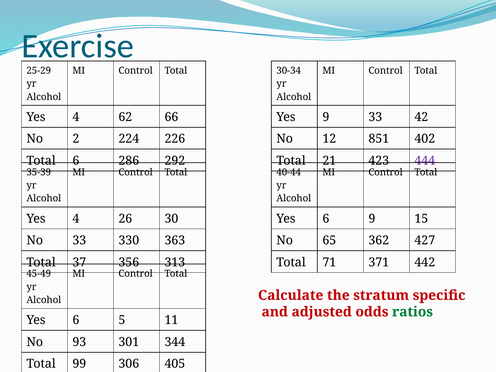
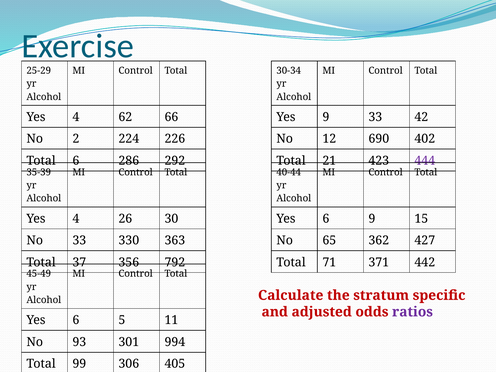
851: 851 -> 690
313: 313 -> 792
ratios colour: green -> purple
344: 344 -> 994
